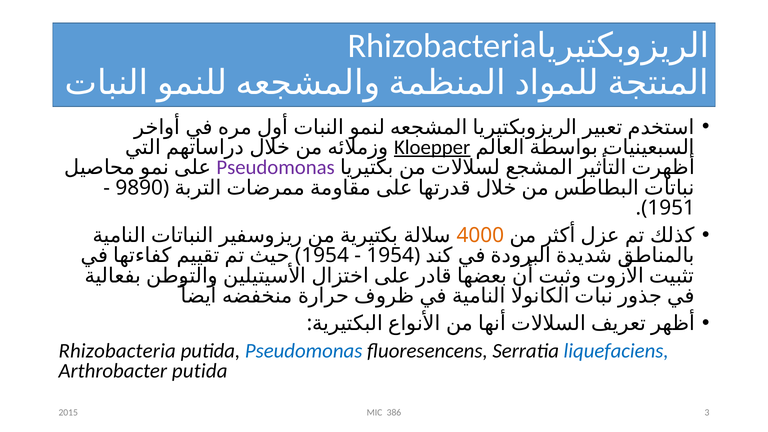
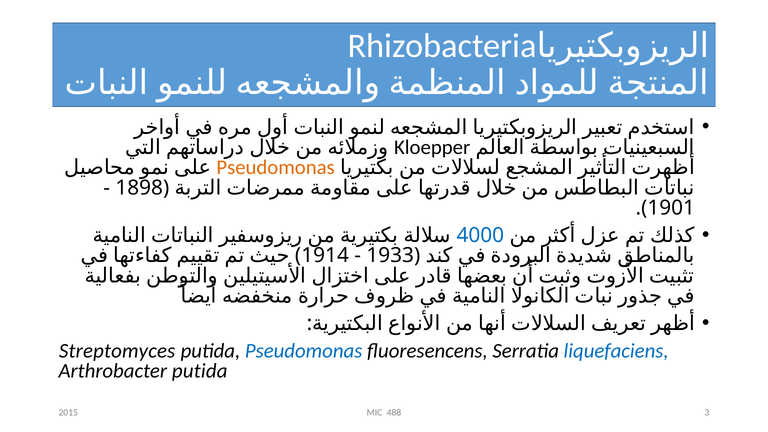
Kloepper underline: present -> none
Pseudomonas at (276, 168) colour: purple -> orange
9890: 9890 -> 1898
1951: 1951 -> 1901
4000 colour: orange -> blue
1954 at (325, 256): 1954 -> 1914
1954 at (390, 256): 1954 -> 1933
Rhizobacteria at (117, 351): Rhizobacteria -> Streptomyces
386: 386 -> 488
